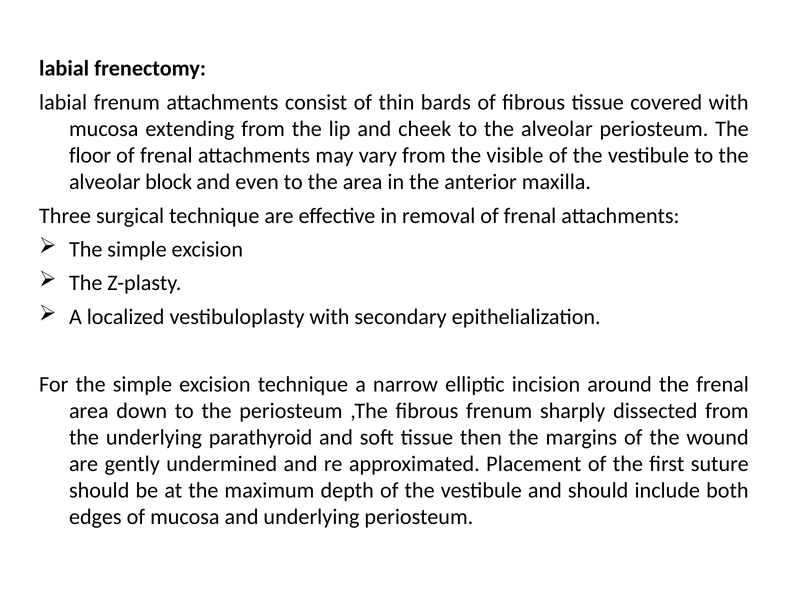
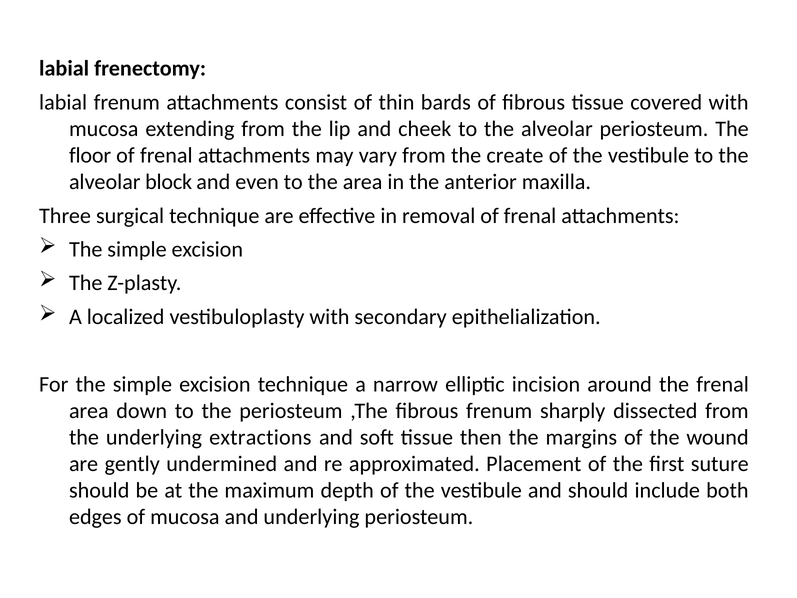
visible: visible -> create
parathyroid: parathyroid -> extractions
